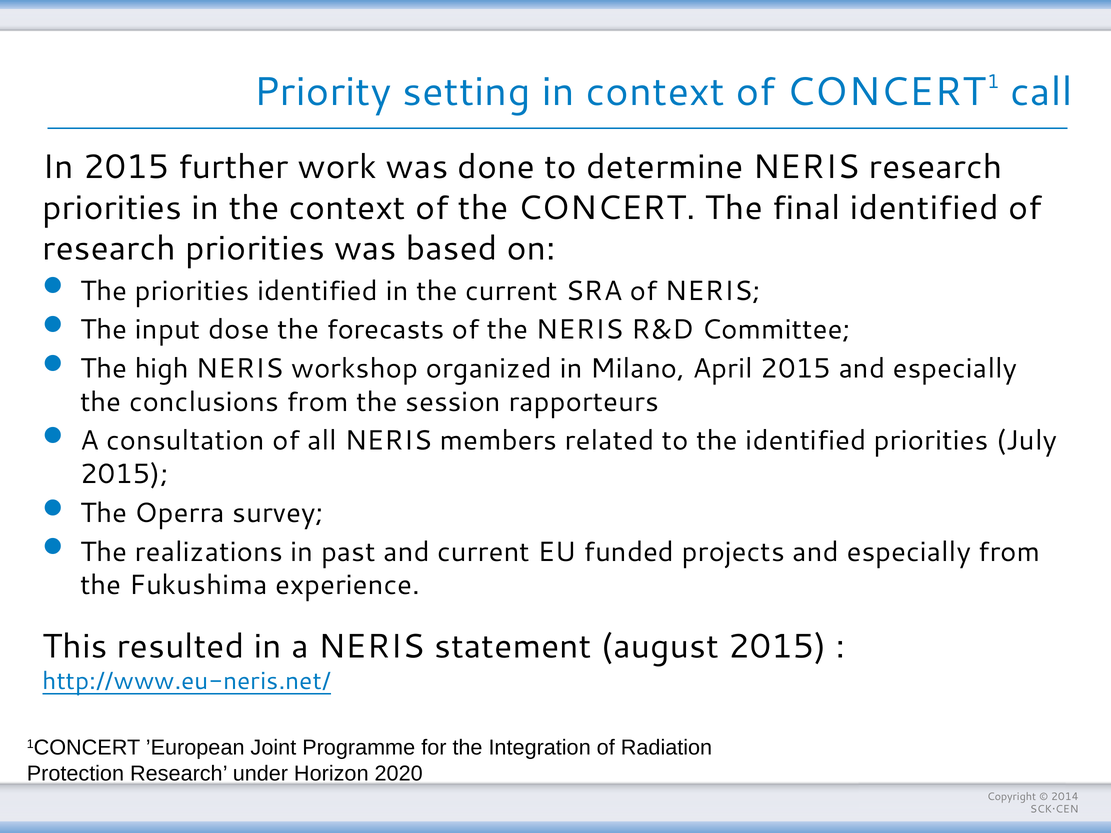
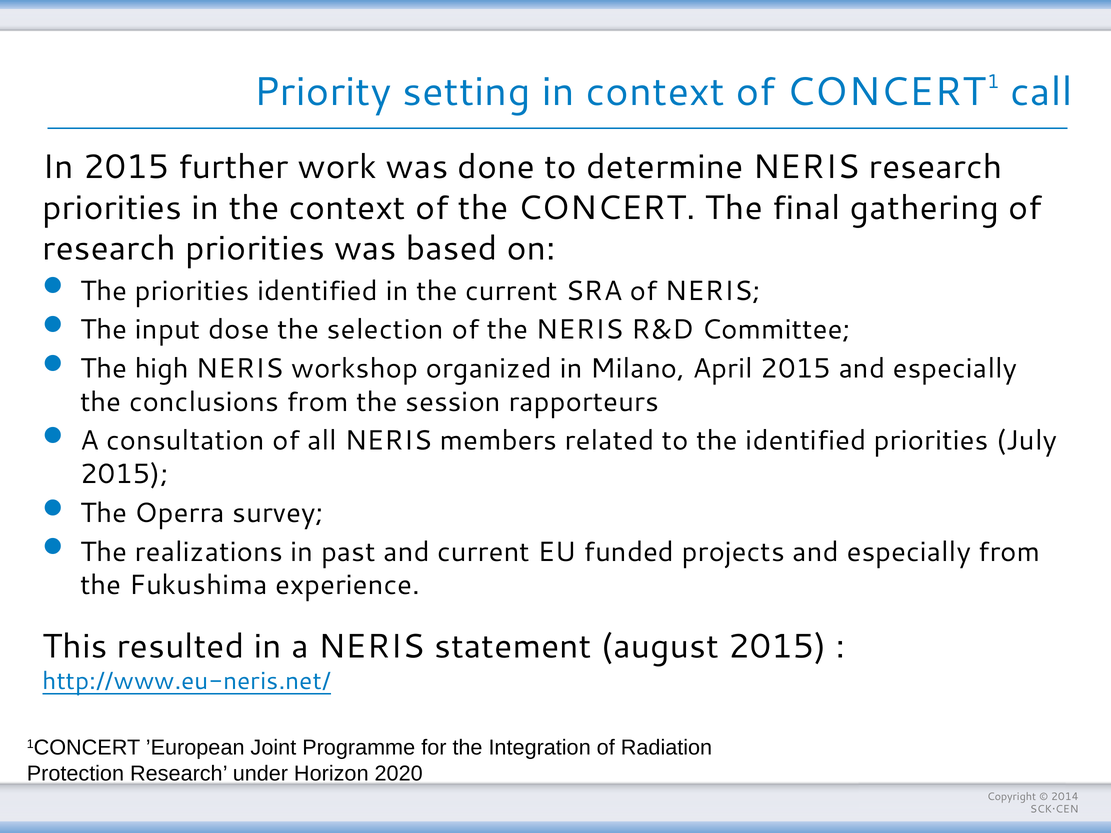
final identified: identified -> gathering
forecasts: forecasts -> selection
